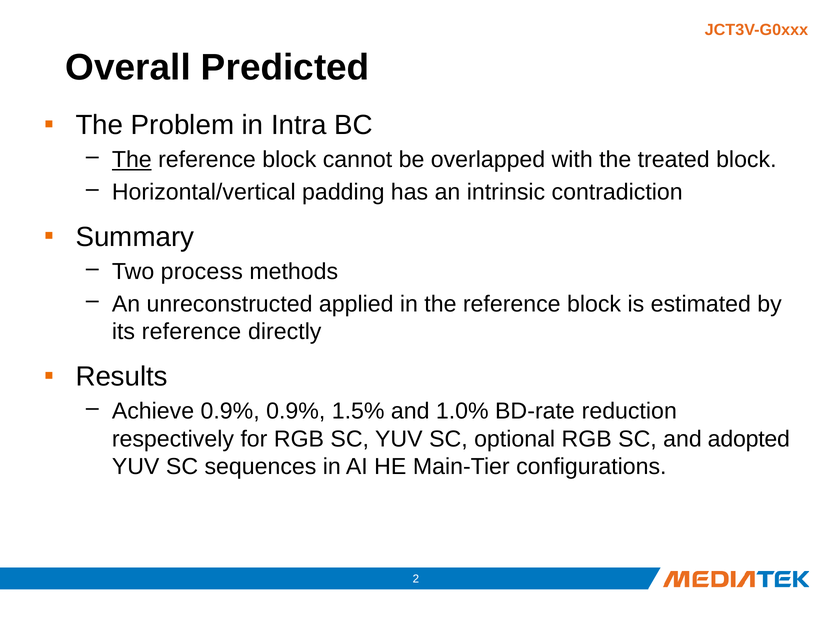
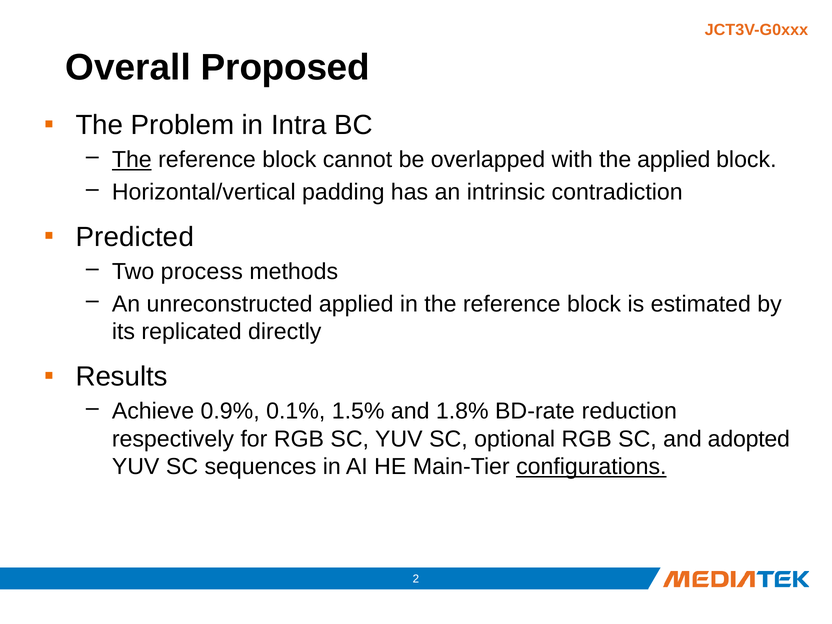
Predicted: Predicted -> Proposed
the treated: treated -> applied
Summary: Summary -> Predicted
its reference: reference -> replicated
0.9% 0.9%: 0.9% -> 0.1%
1.0%: 1.0% -> 1.8%
configurations underline: none -> present
